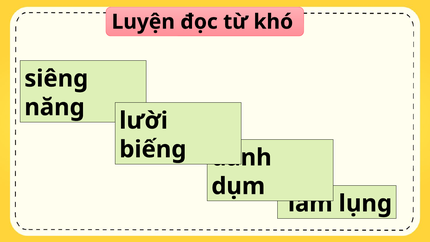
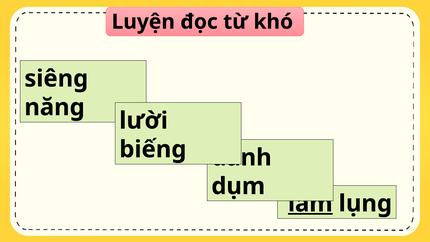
làm underline: none -> present
